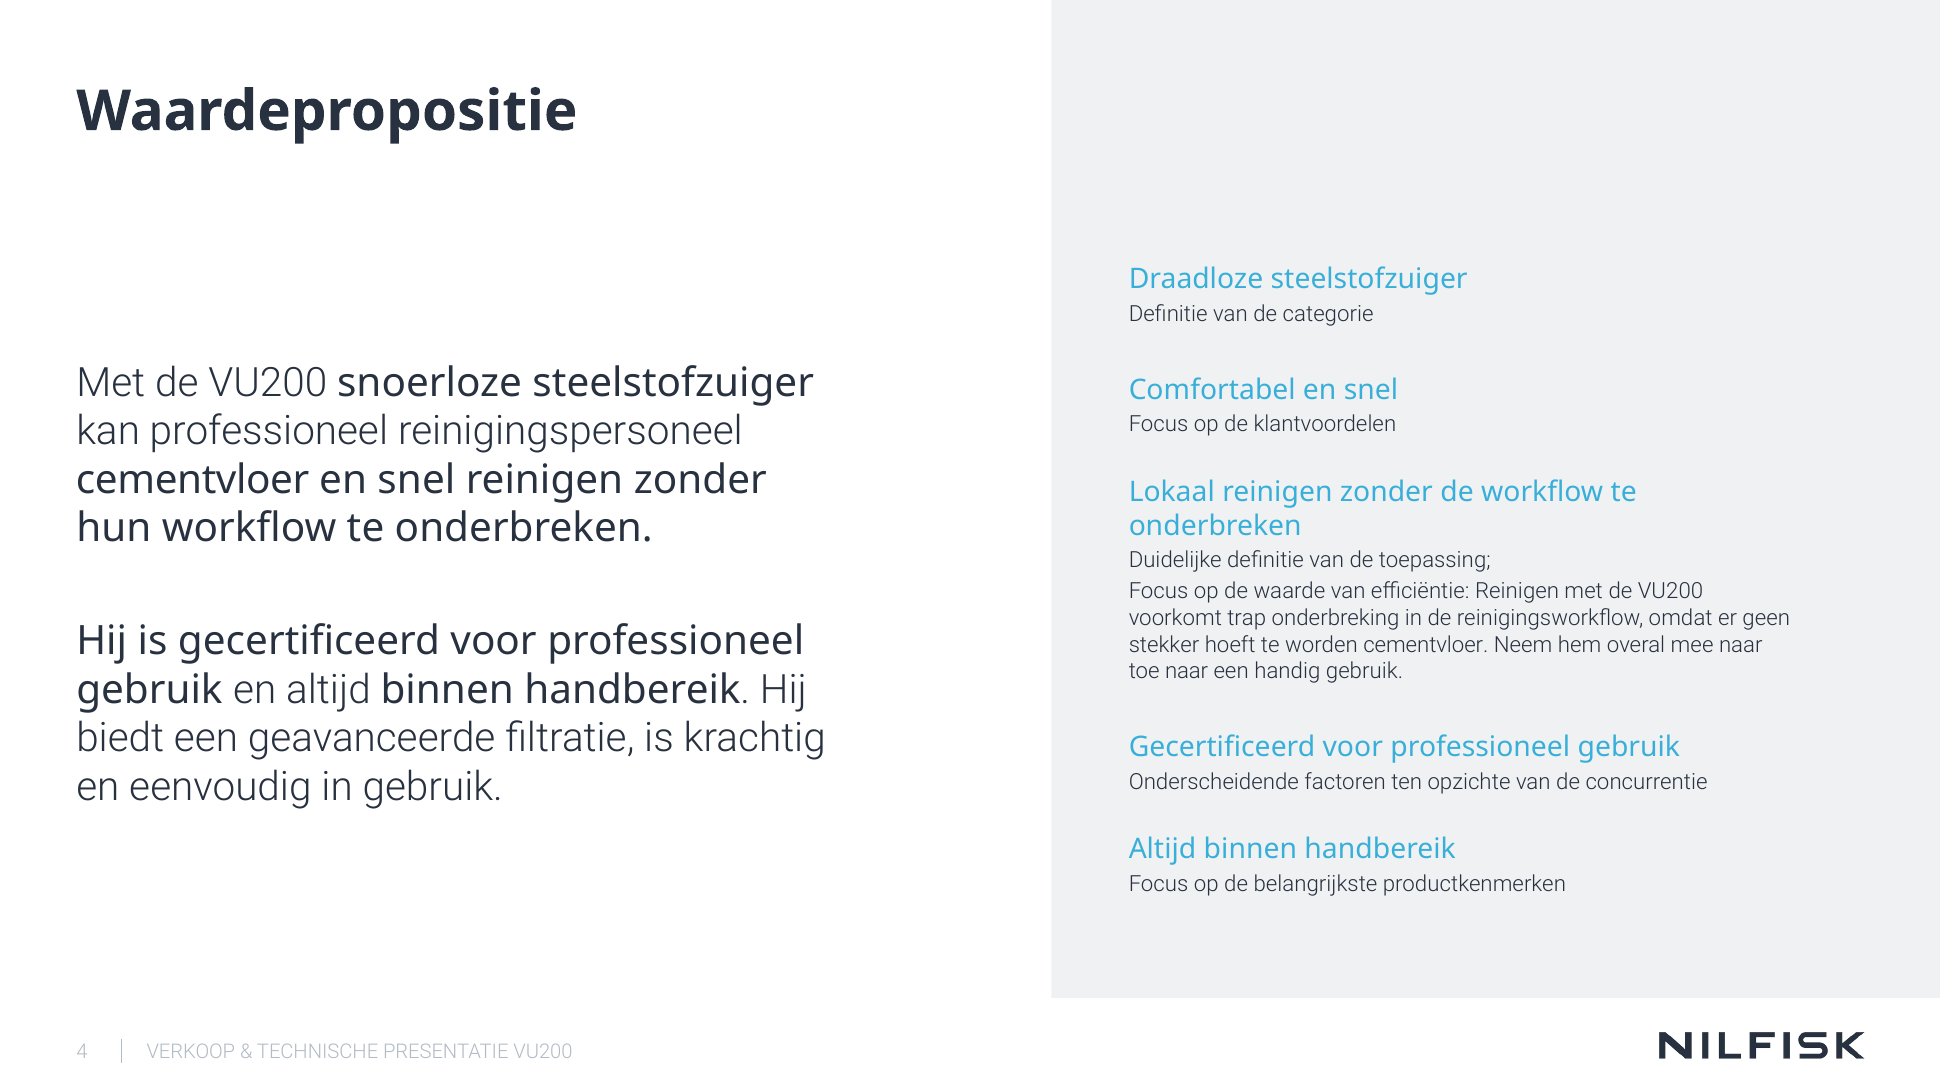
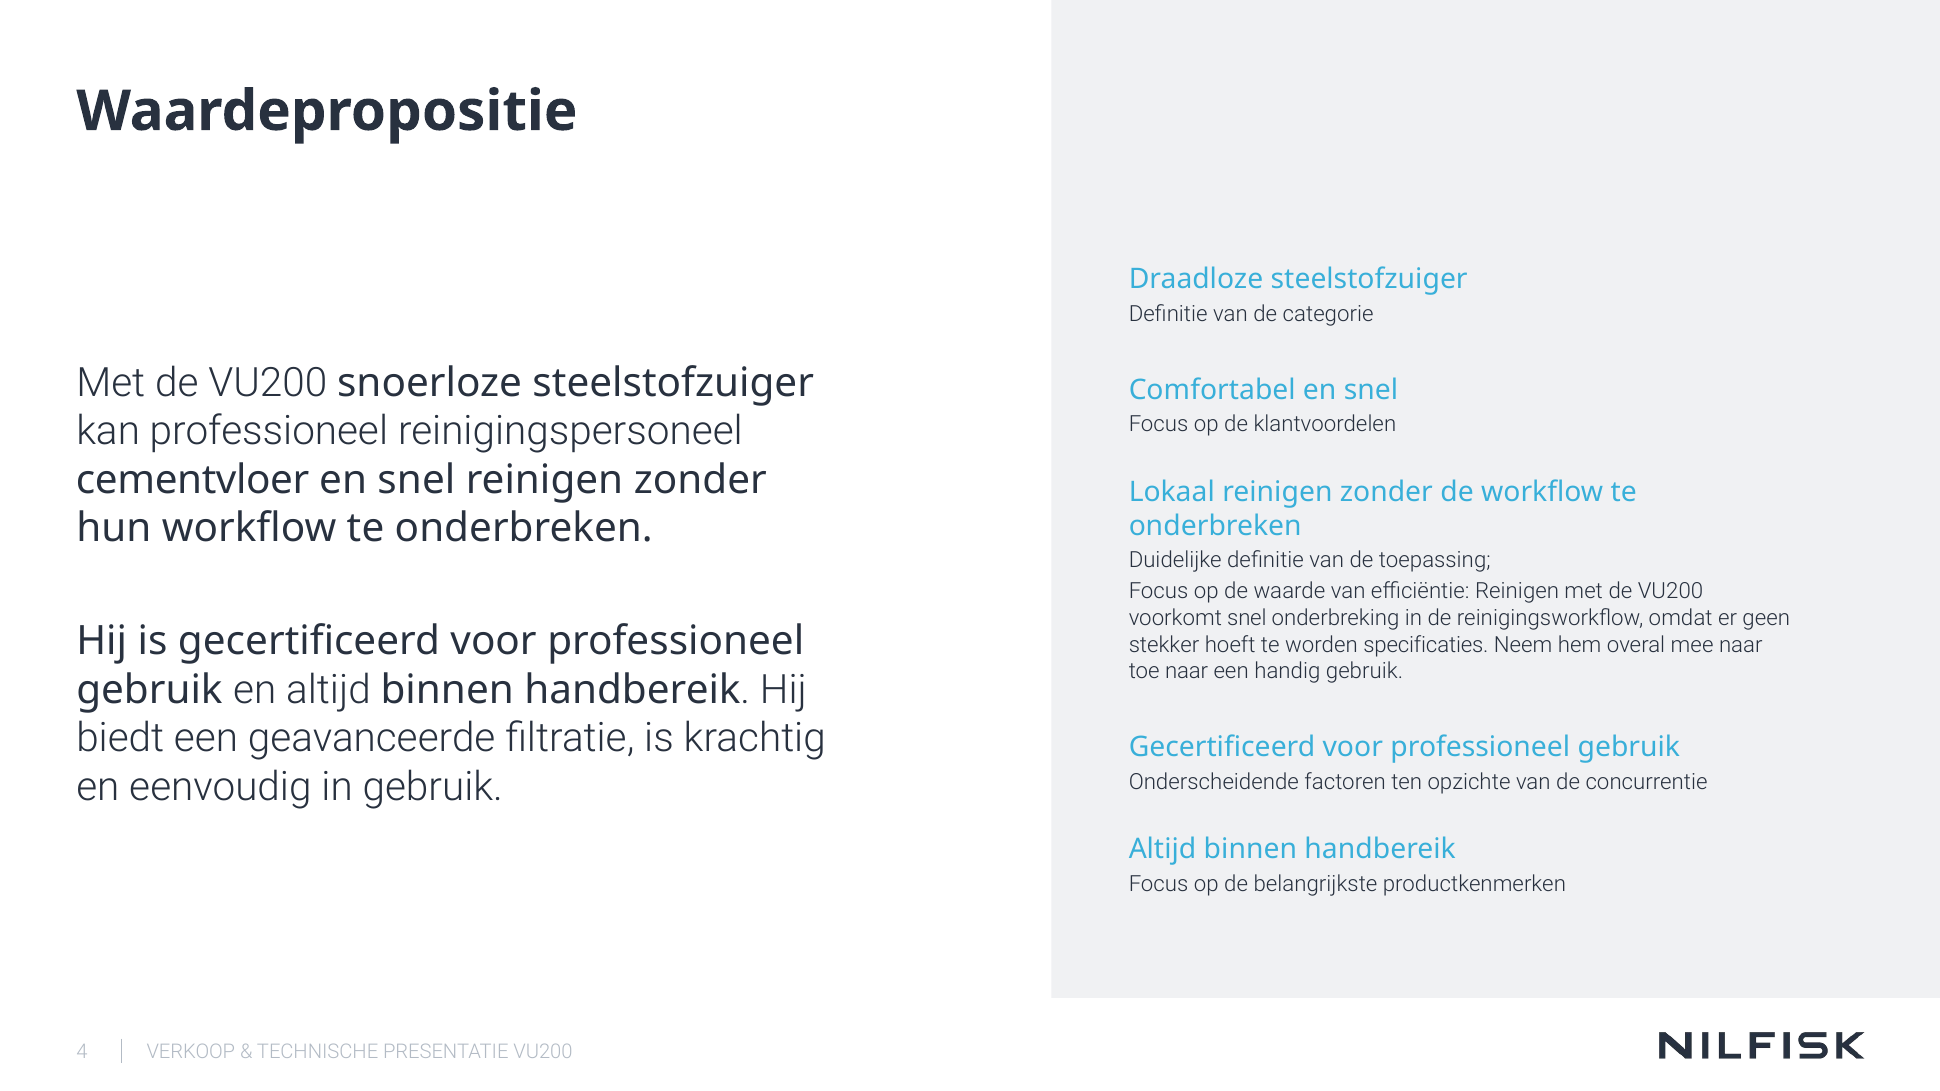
voorkomt trap: trap -> snel
worden cementvloer: cementvloer -> specificaties
